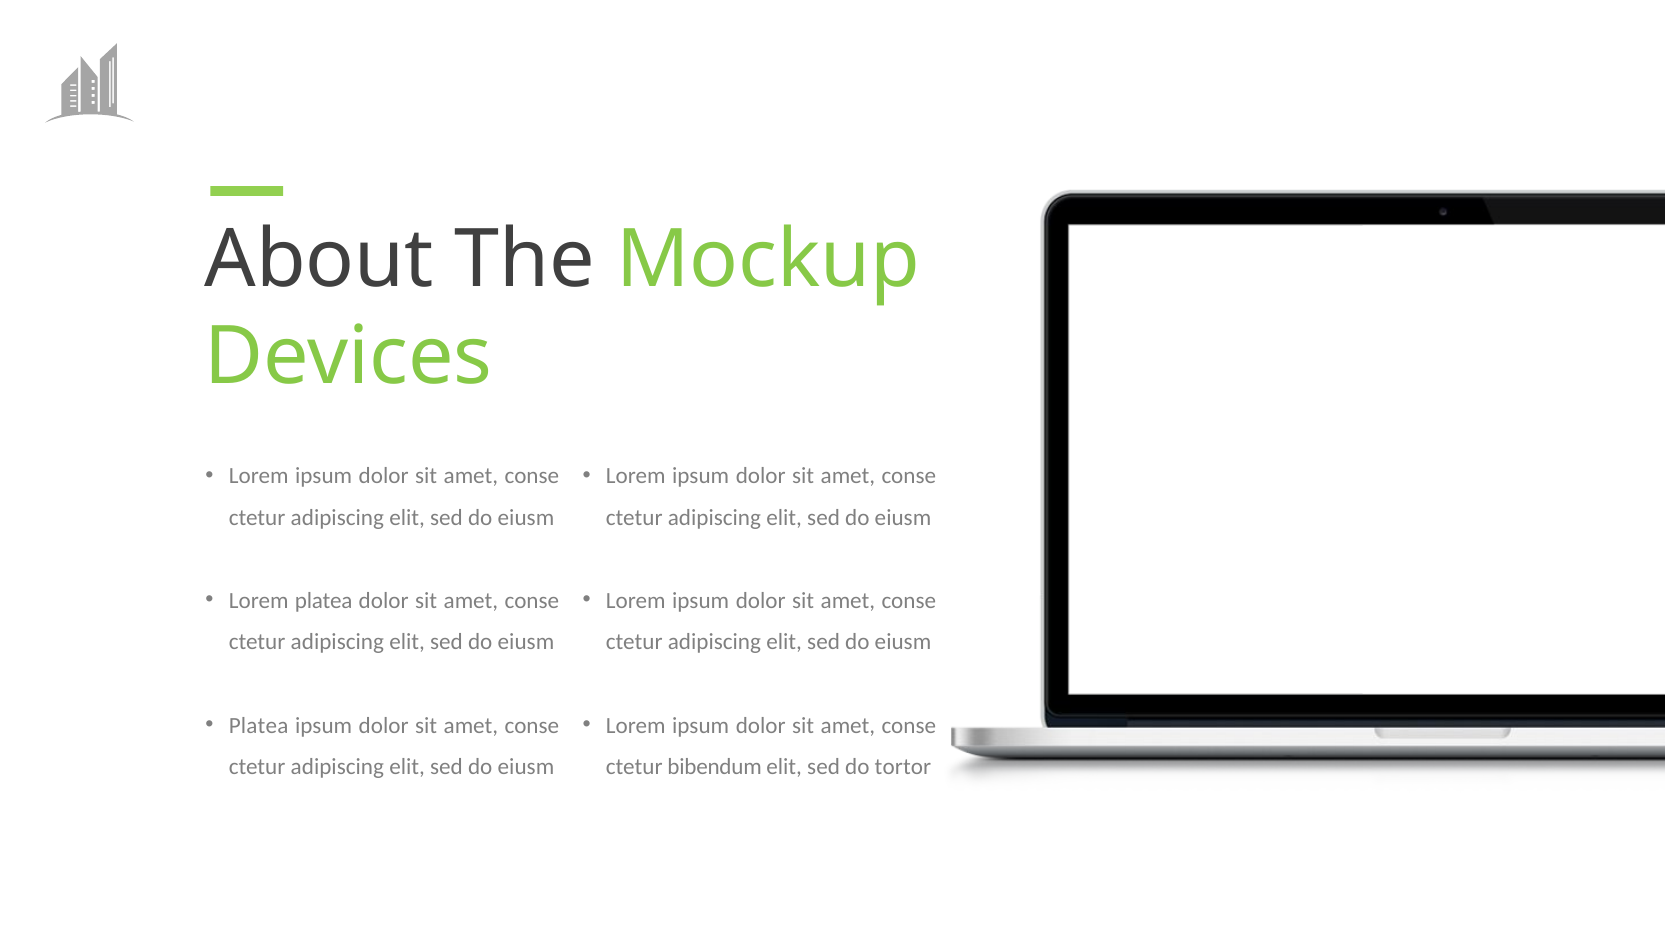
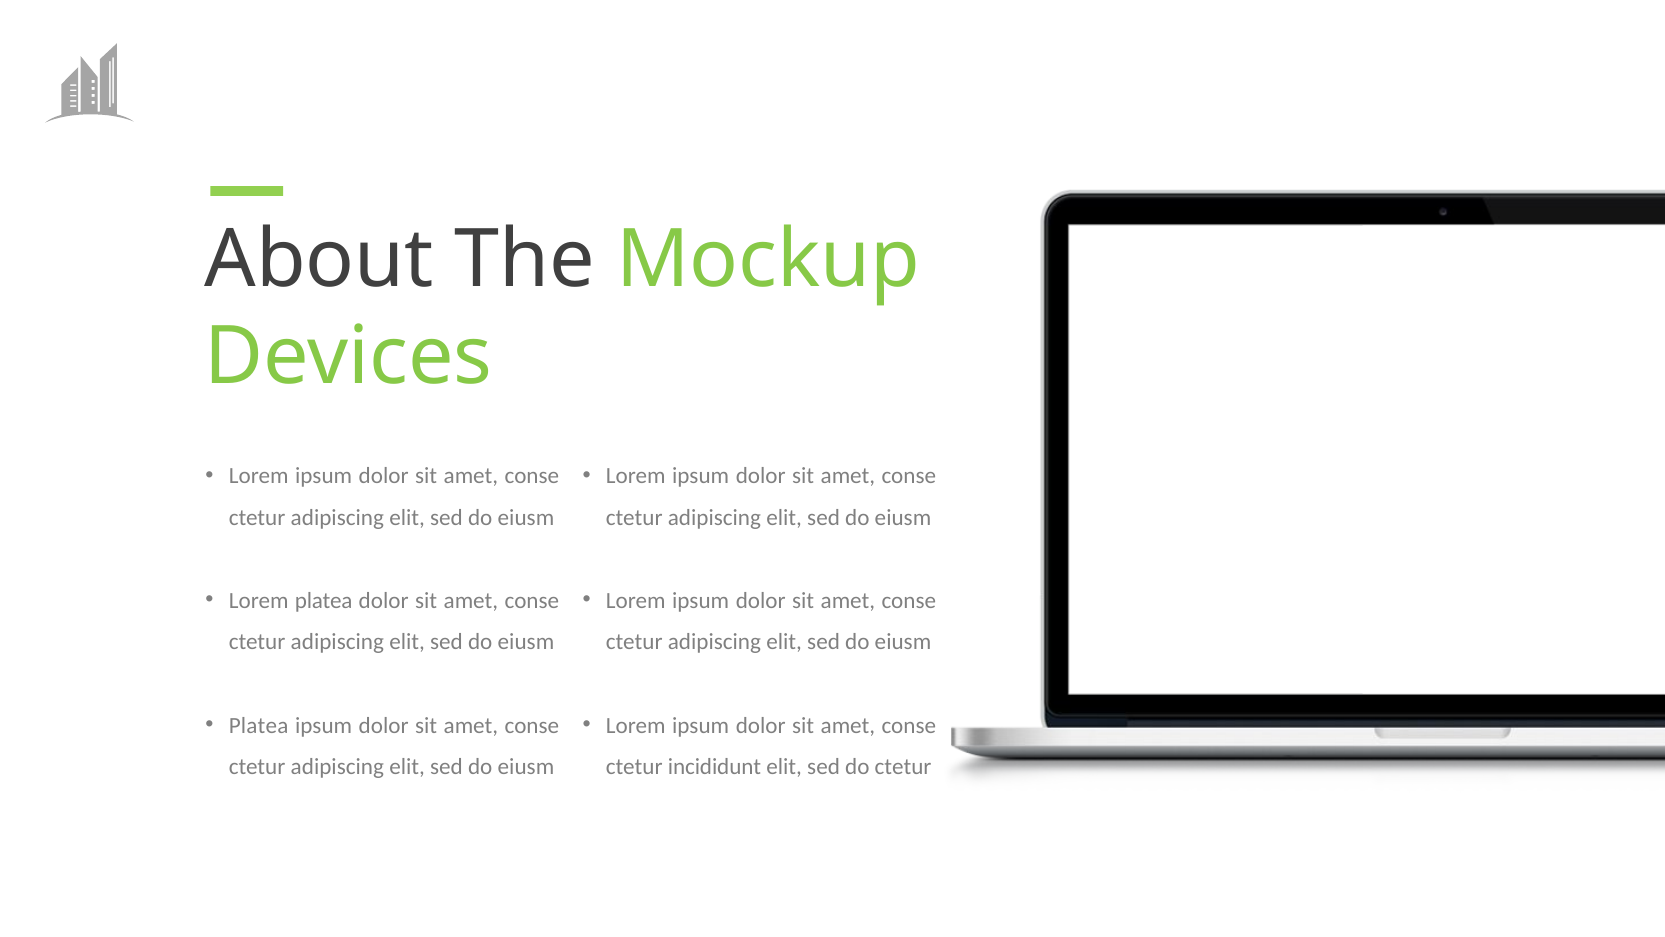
bibendum: bibendum -> incididunt
do tortor: tortor -> ctetur
